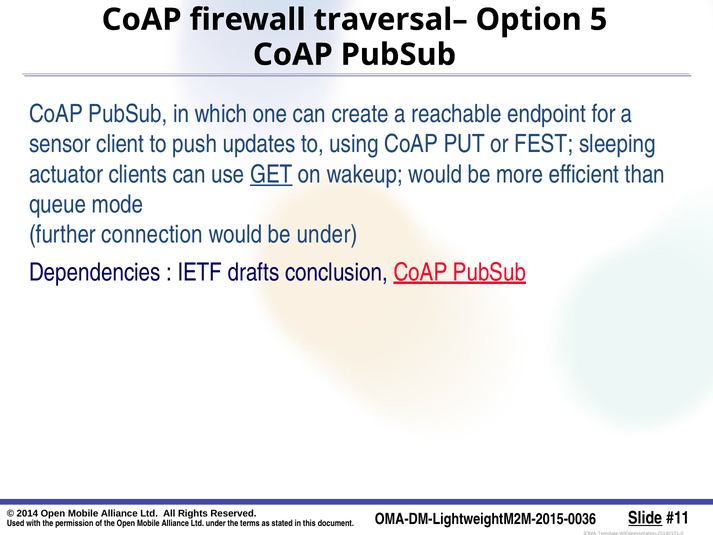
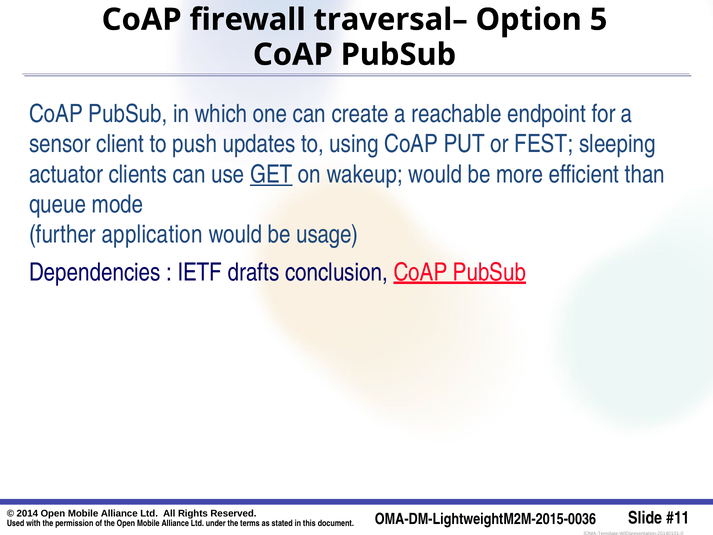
connection: connection -> application
be under: under -> usage
Slide underline: present -> none
